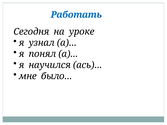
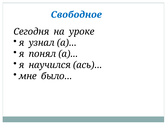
Работать: Работать -> Свободное
